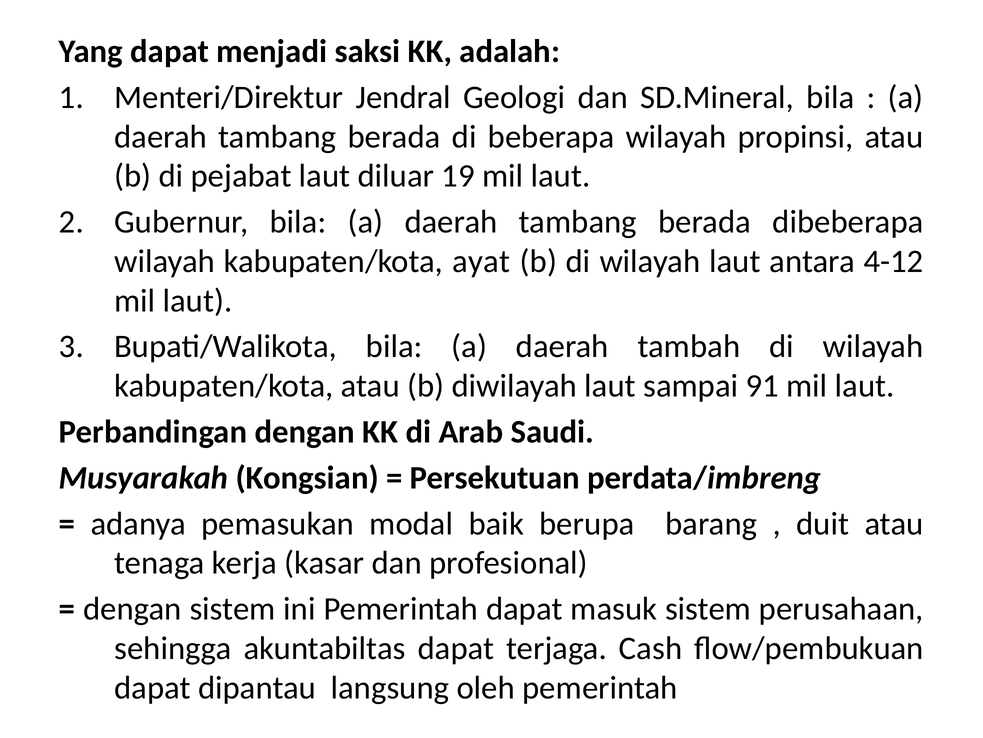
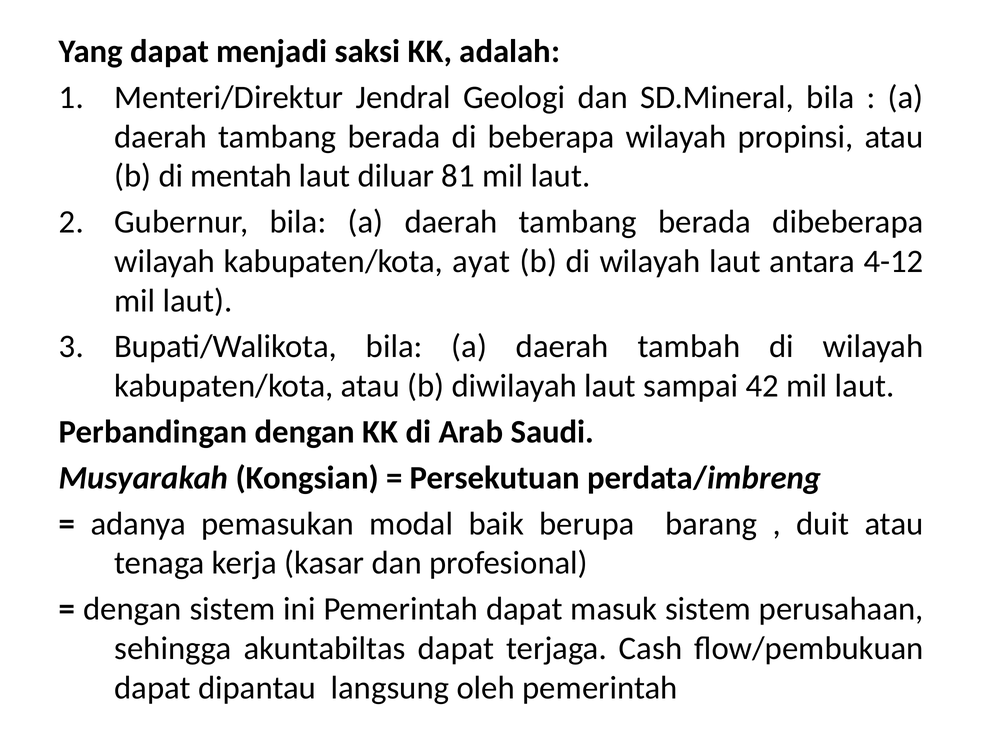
pejabat: pejabat -> mentah
19: 19 -> 81
91: 91 -> 42
